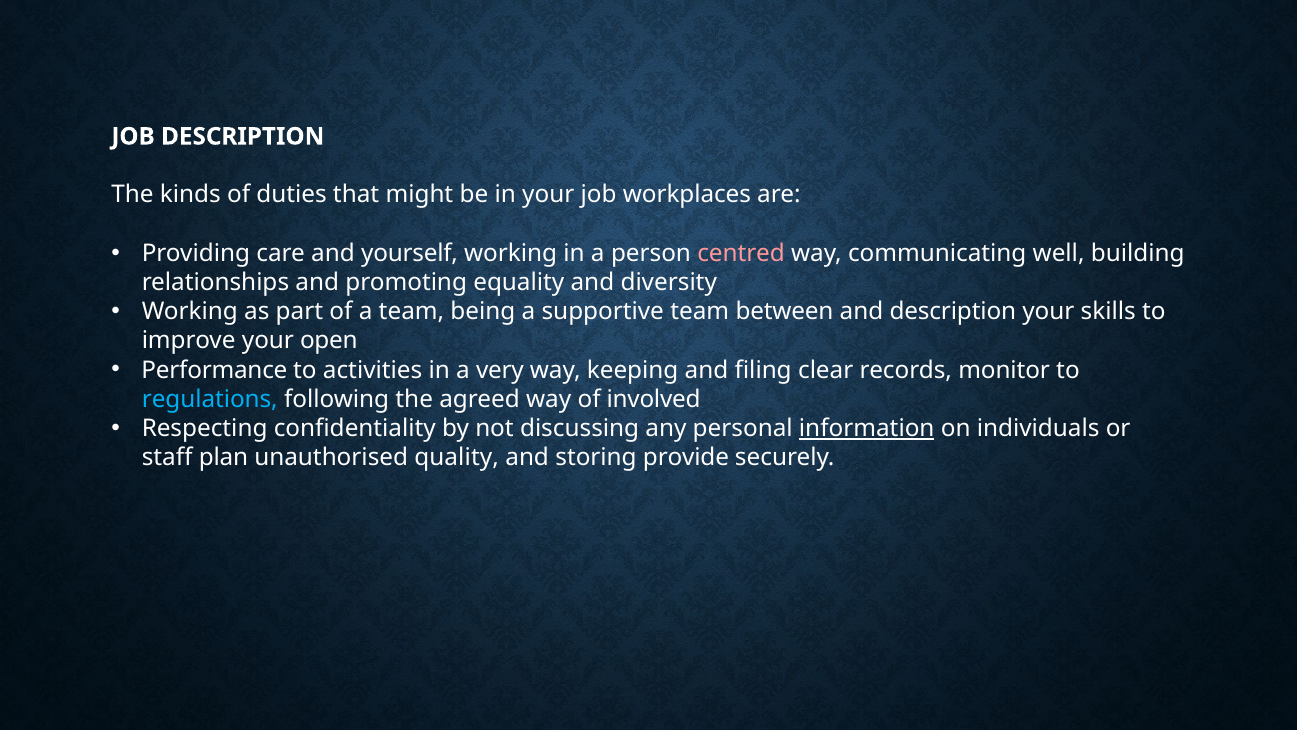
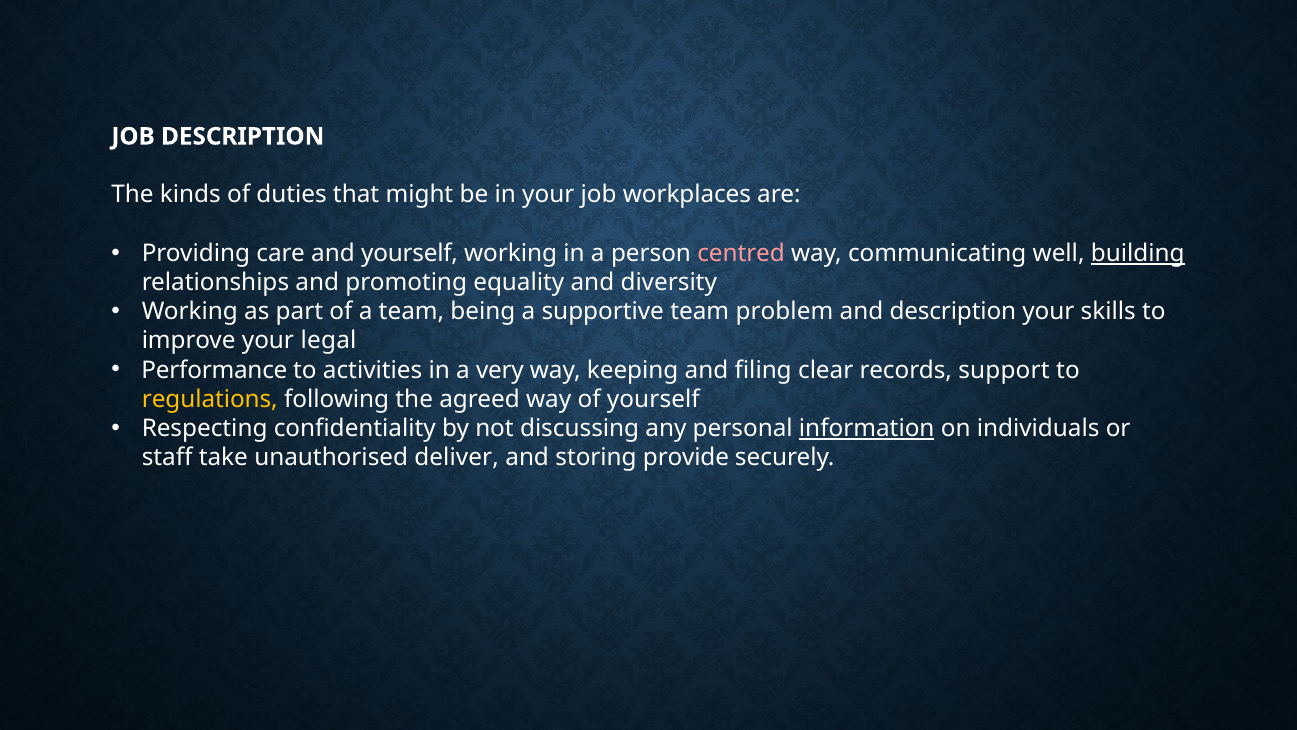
building underline: none -> present
between: between -> problem
open: open -> legal
monitor: monitor -> support
regulations colour: light blue -> yellow
of involved: involved -> yourself
plan: plan -> take
quality: quality -> deliver
